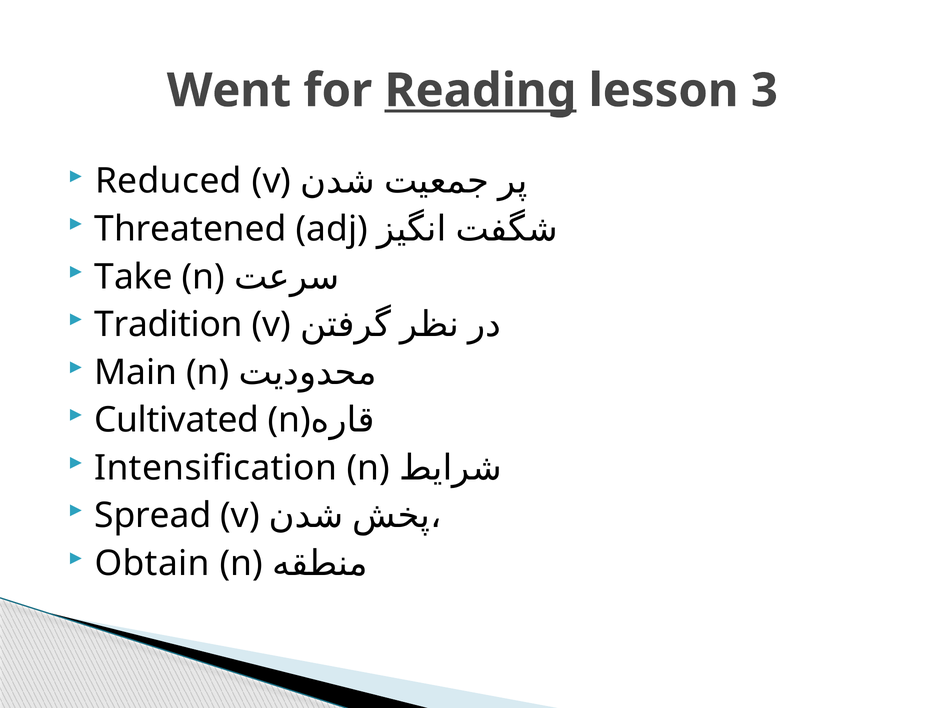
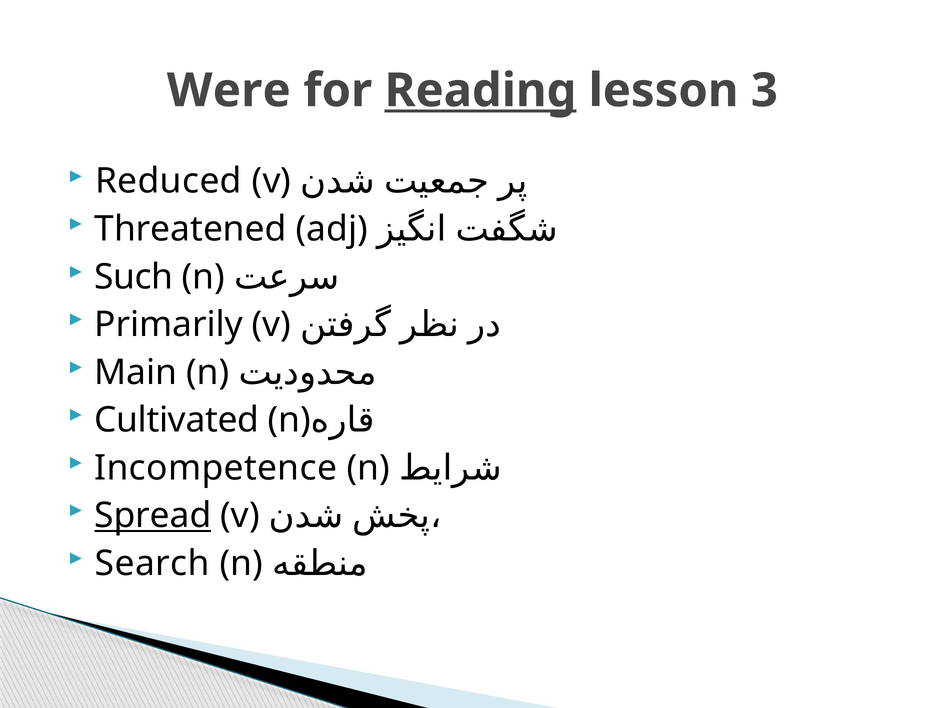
Went: Went -> Were
Take: Take -> Such
Tradition: Tradition -> Primarily
Intensification: Intensification -> Incompetence
Spread underline: none -> present
Obtain: Obtain -> Search
